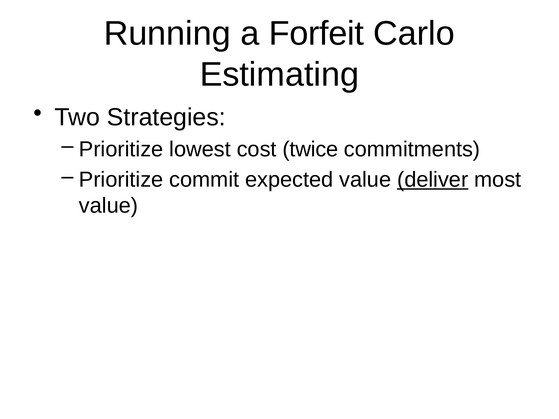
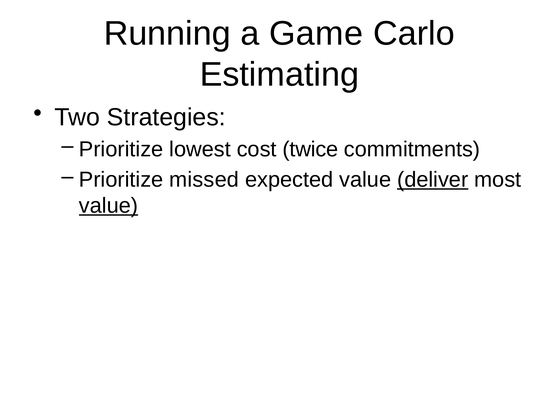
Forfeit: Forfeit -> Game
commit: commit -> missed
value at (109, 206) underline: none -> present
